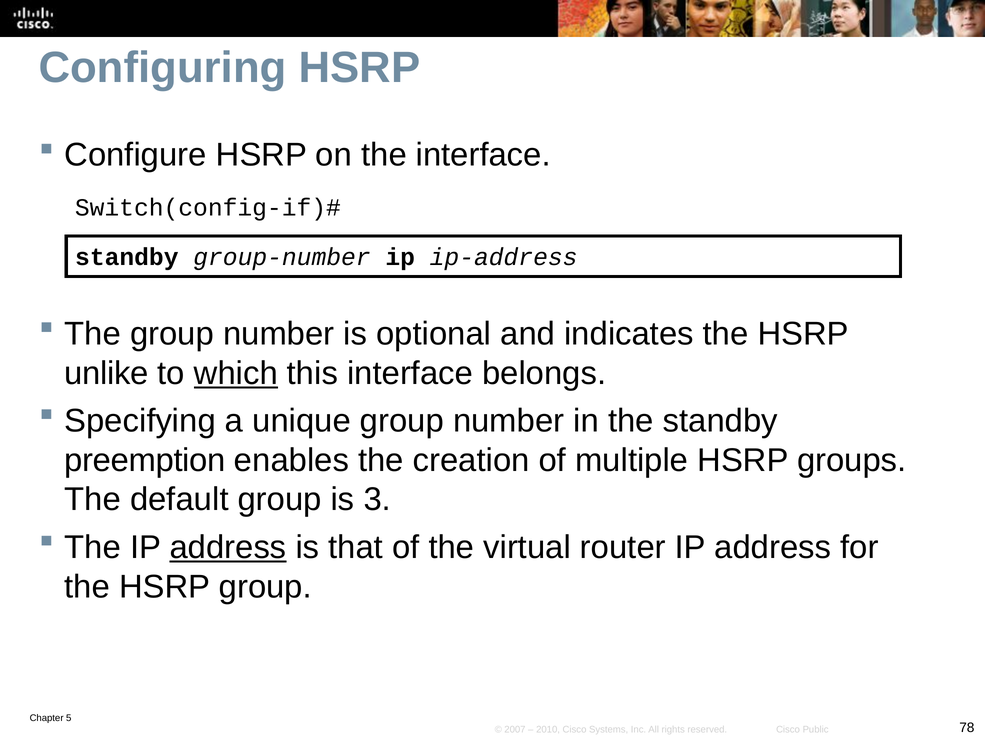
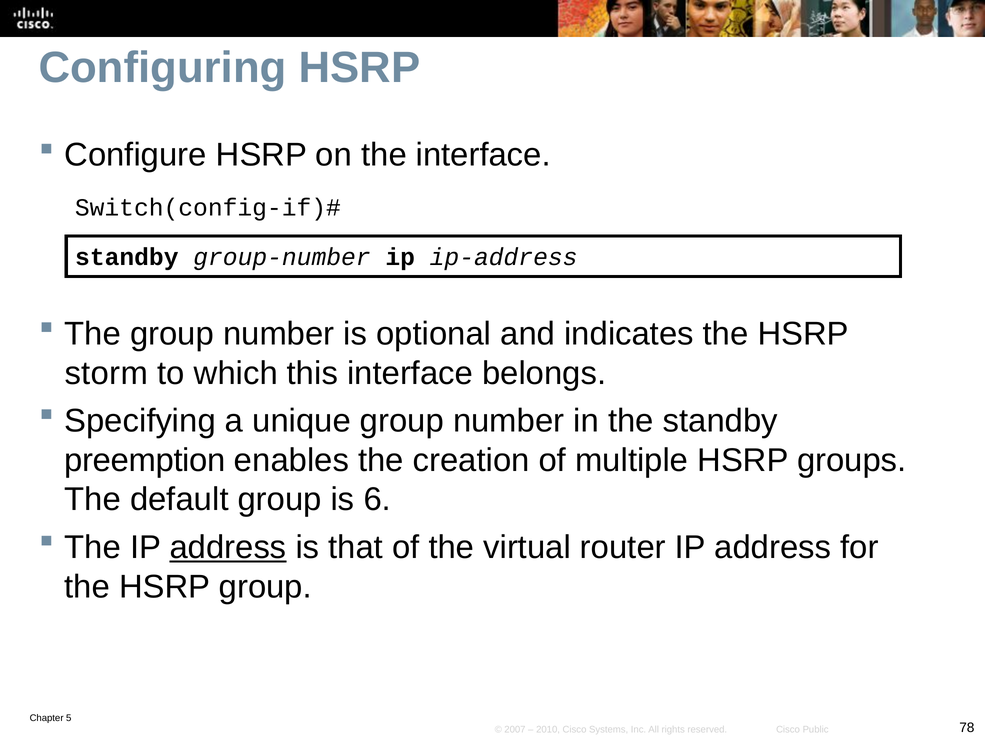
unlike: unlike -> storm
which underline: present -> none
3: 3 -> 6
